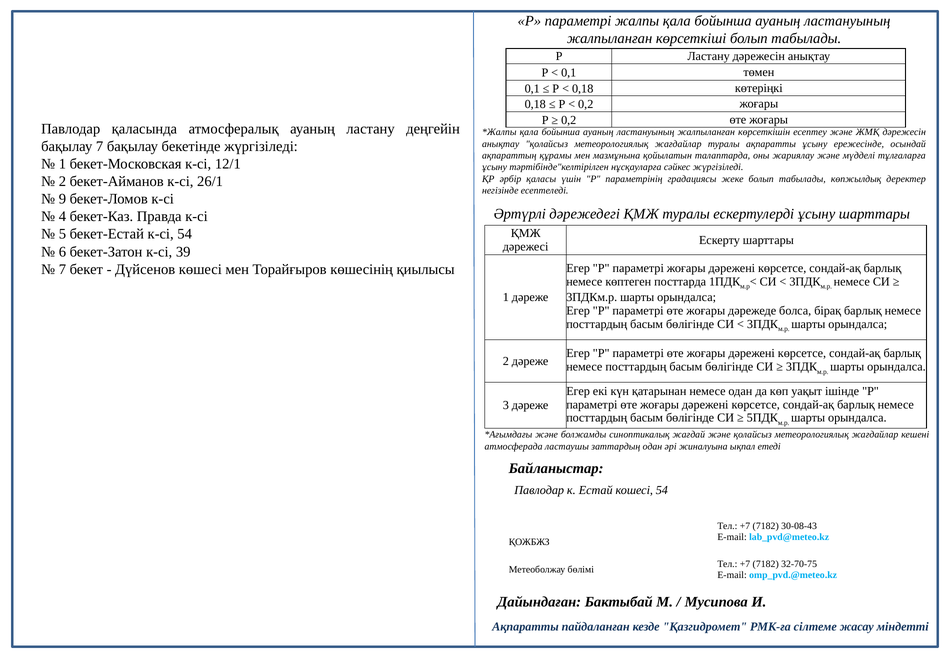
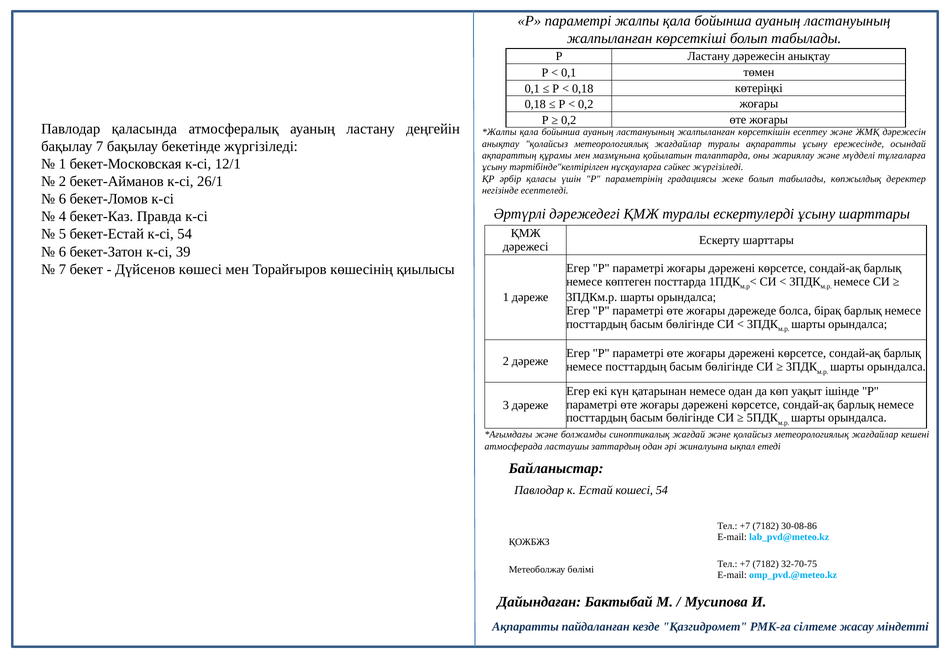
9 at (62, 199): 9 -> 6
30-08-43: 30-08-43 -> 30-08-86
